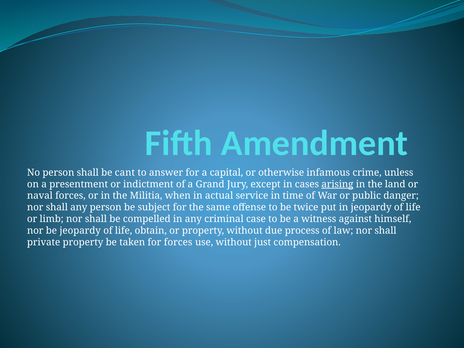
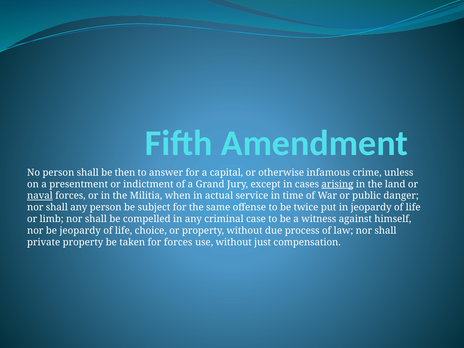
cant: cant -> then
naval underline: none -> present
obtain: obtain -> choice
